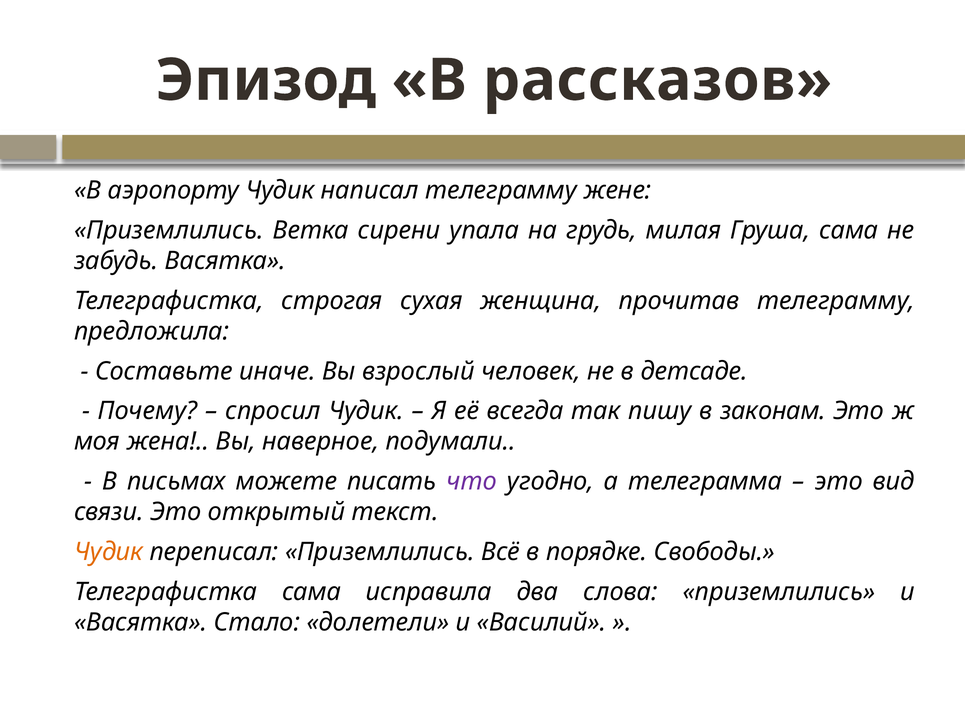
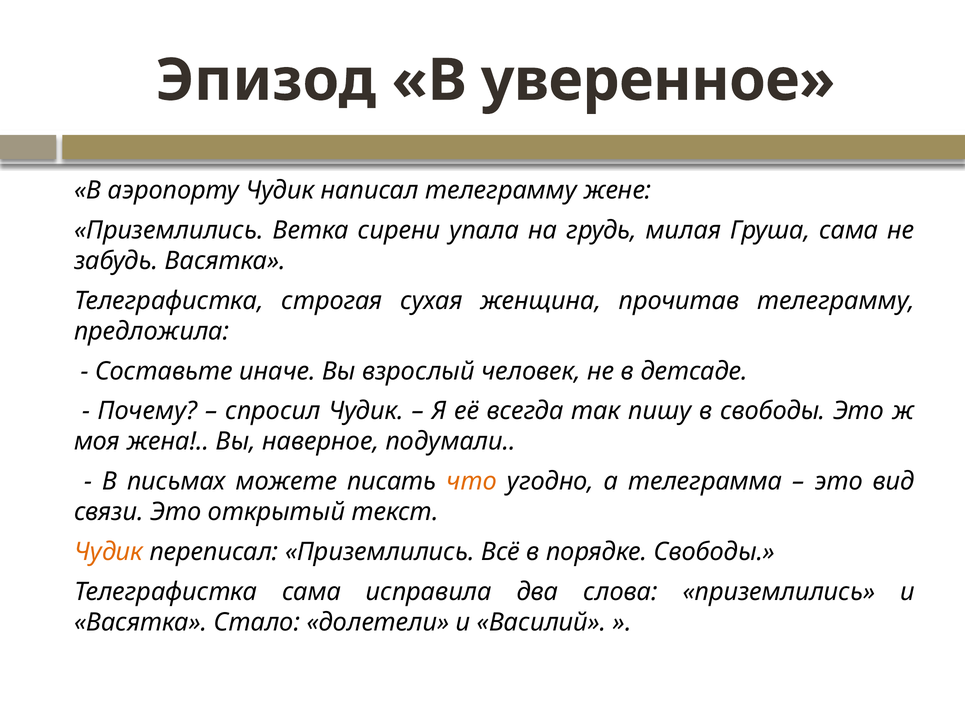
рассказов: рассказов -> уверенное
в законам: законам -> свободы
что colour: purple -> orange
